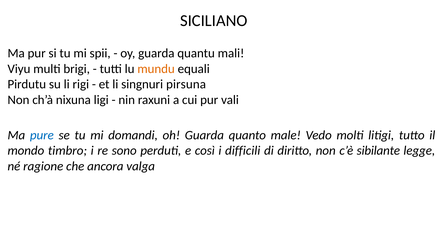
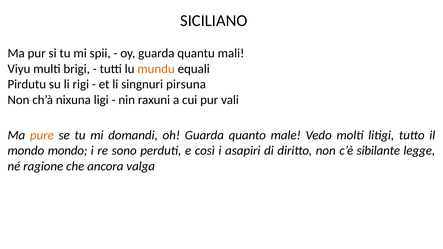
pure colour: blue -> orange
mondo timbro: timbro -> mondo
difficili: difficili -> asapiri
